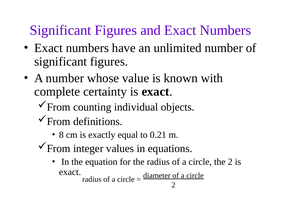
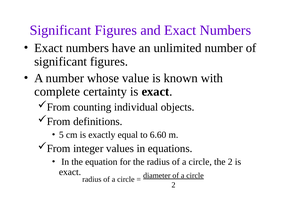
8: 8 -> 5
0.21: 0.21 -> 6.60
